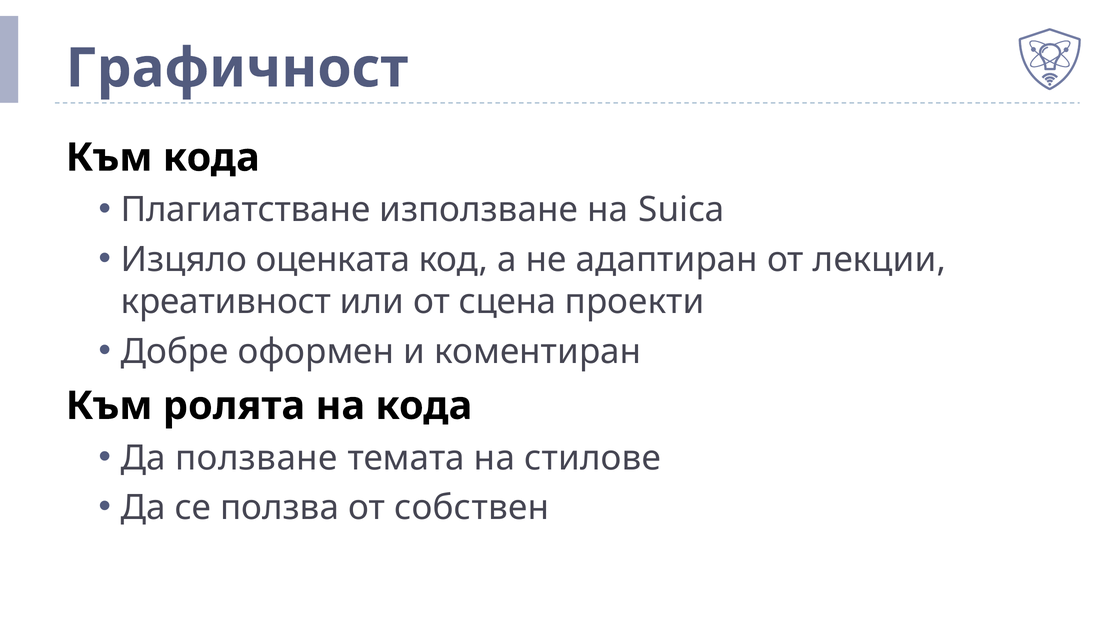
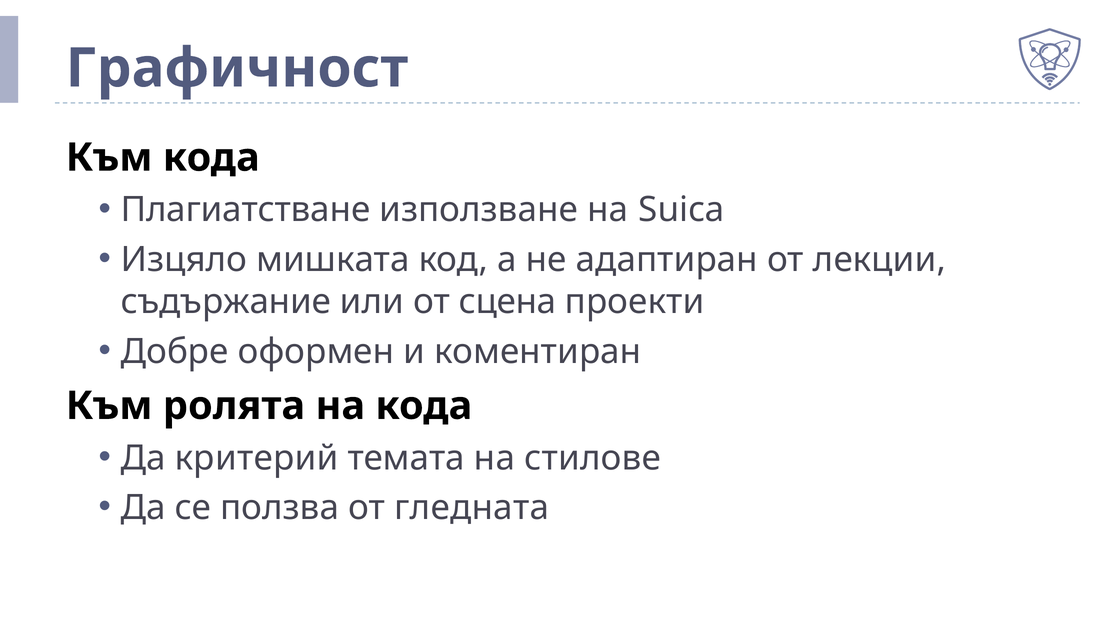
оценката: оценката -> мишката
креативност: креативност -> съдържание
ползване: ползване -> критерий
собствен: собствен -> гледната
